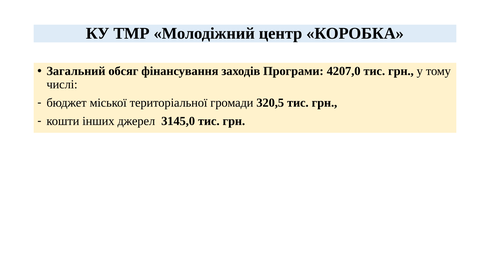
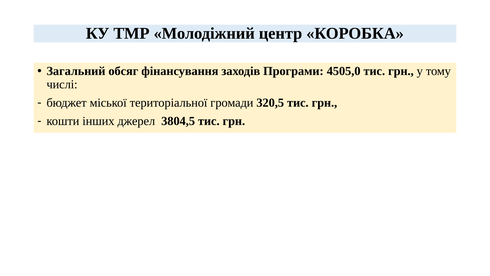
4207,0: 4207,0 -> 4505,0
3145,0: 3145,0 -> 3804,5
